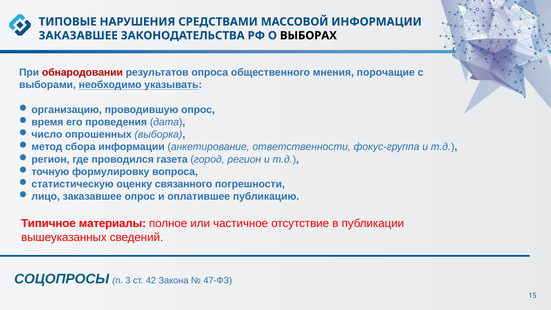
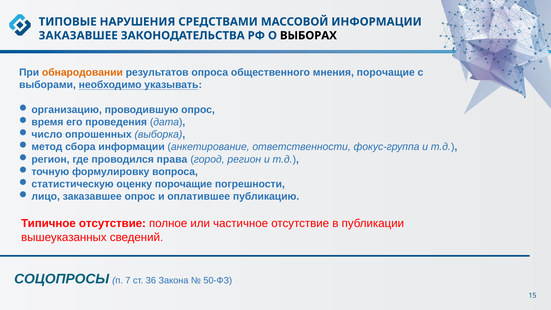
обнародовании colour: red -> orange
газета: газета -> права
оценку связанного: связанного -> порочащие
Типичное материалы: материалы -> отсутствие
3: 3 -> 7
42: 42 -> 36
47-ФЗ: 47-ФЗ -> 50-ФЗ
